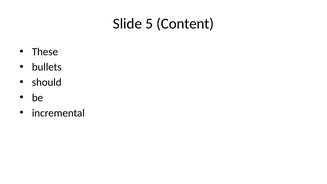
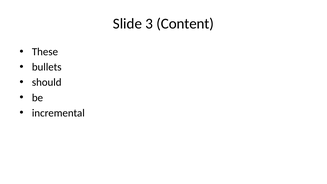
5: 5 -> 3
